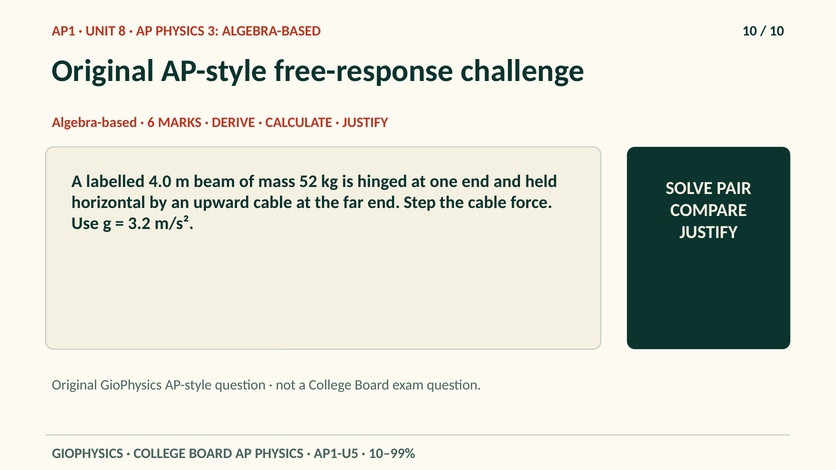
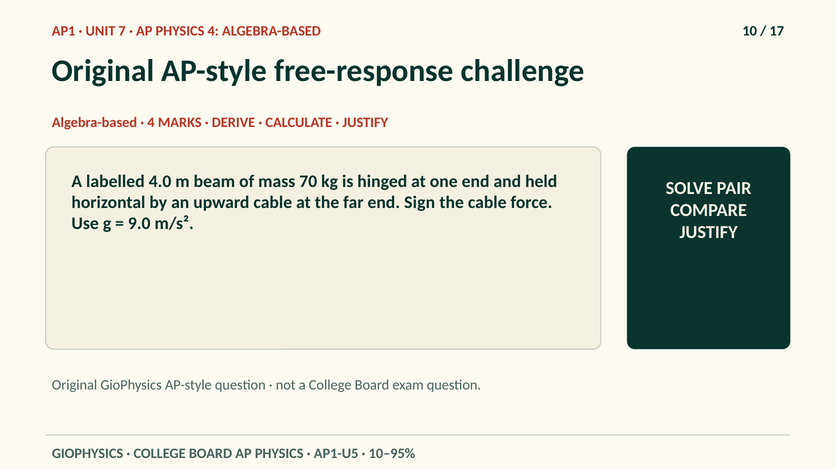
8: 8 -> 7
PHYSICS 3: 3 -> 4
10 at (777, 31): 10 -> 17
6 at (151, 122): 6 -> 4
52: 52 -> 70
Step: Step -> Sign
3.2: 3.2 -> 9.0
10–99%: 10–99% -> 10–95%
